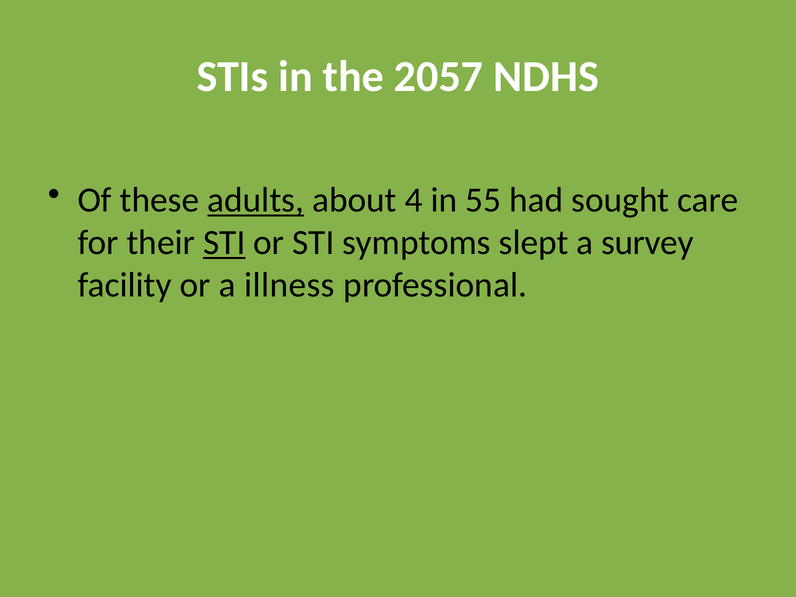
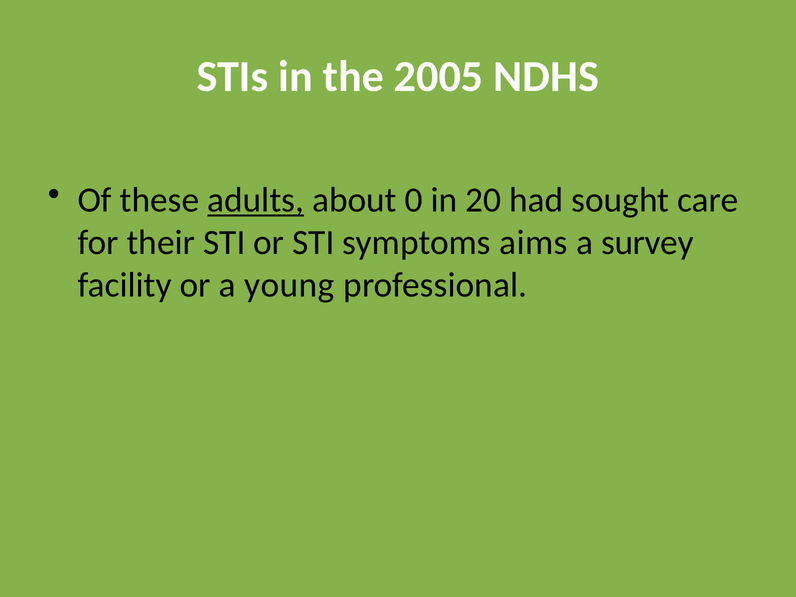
2057: 2057 -> 2005
4: 4 -> 0
55: 55 -> 20
STI at (224, 243) underline: present -> none
slept: slept -> aims
illness: illness -> young
